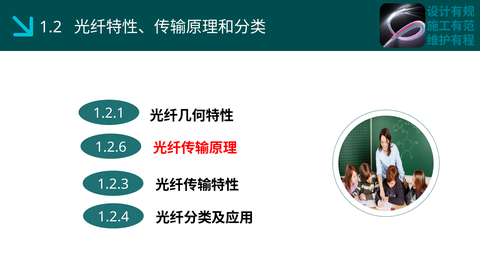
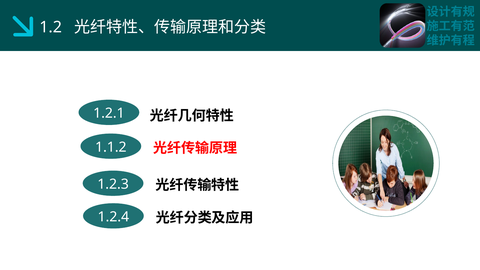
1.2.6: 1.2.6 -> 1.1.2
